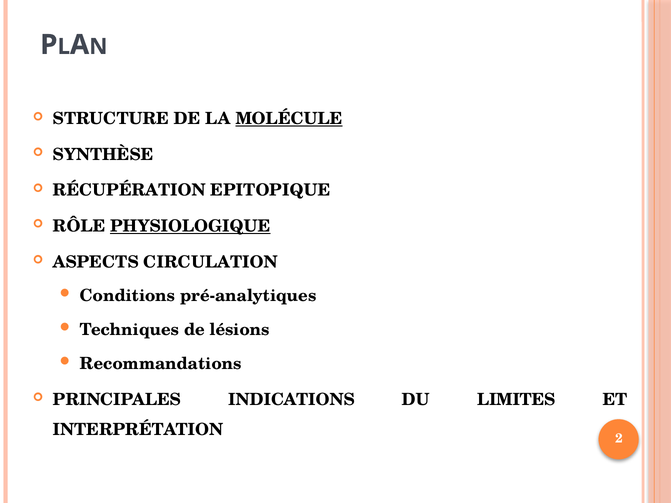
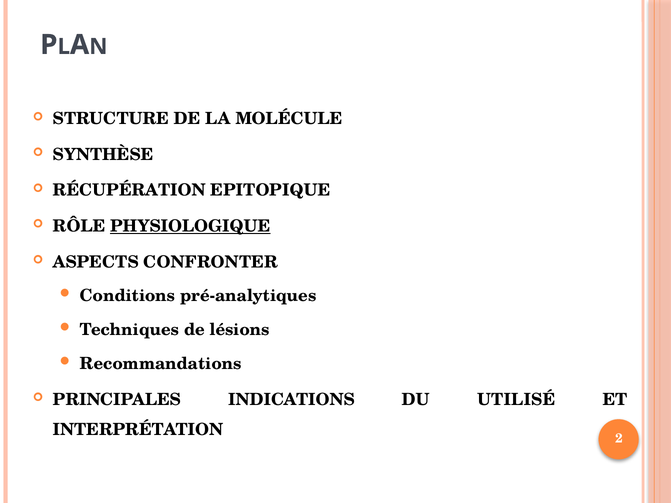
MOLÉCULE underline: present -> none
CIRCULATION: CIRCULATION -> CONFRONTER
LIMITES: LIMITES -> UTILISÉ
